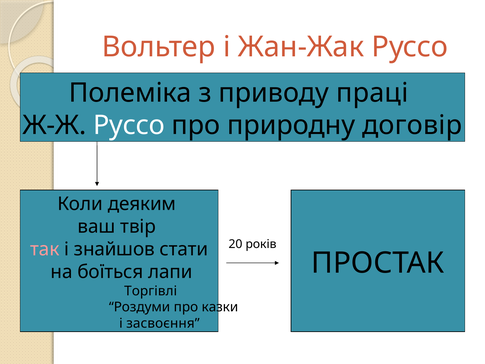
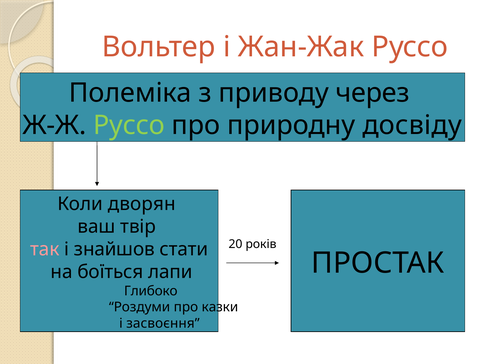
праці: праці -> через
Руссо at (129, 125) colour: white -> light green
договір: договір -> досвіду
деяким: деяким -> дворян
Торгівлі: Торгівлі -> Глибоко
